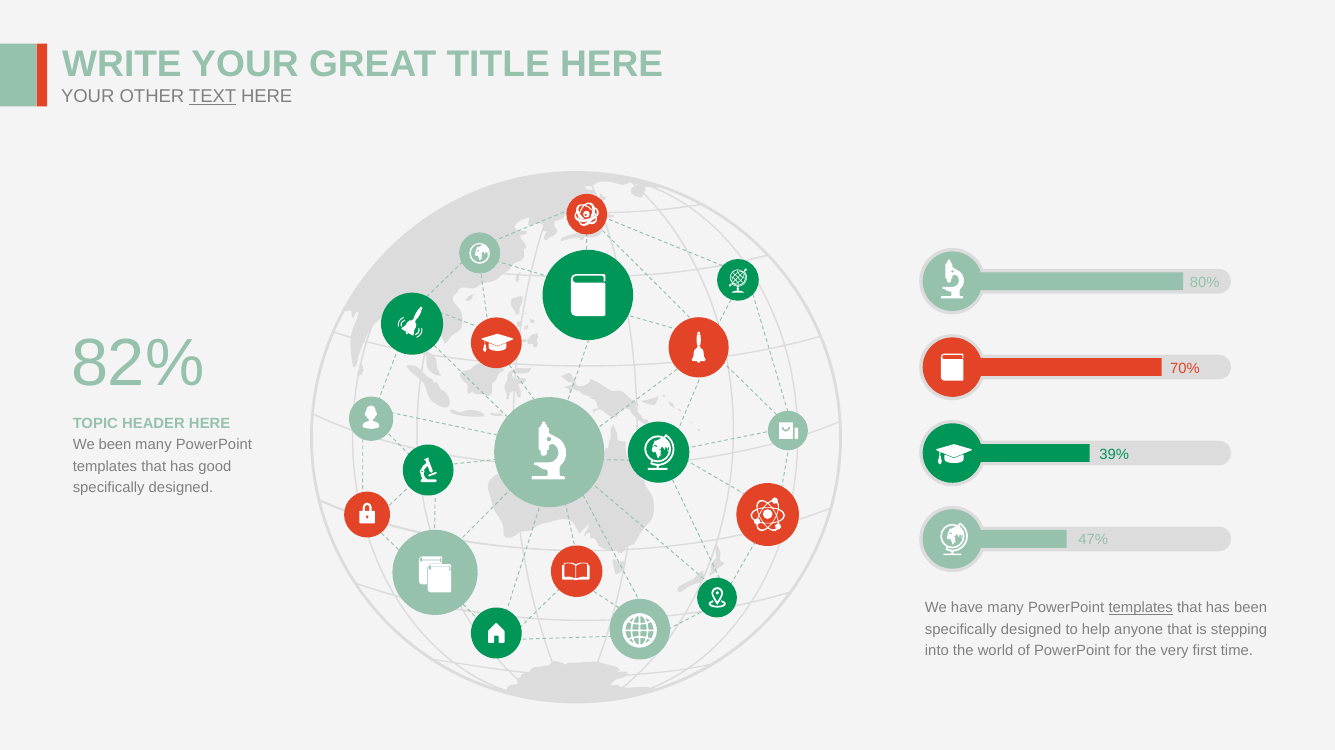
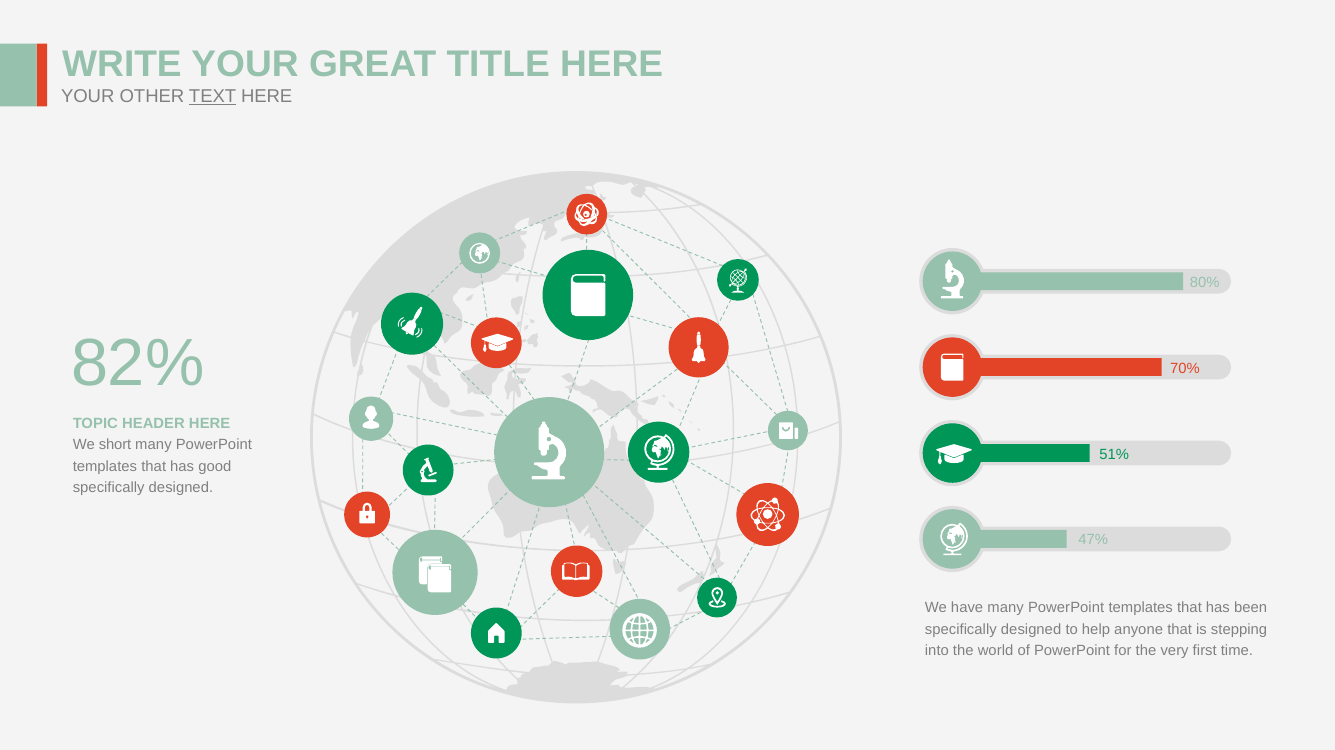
We been: been -> short
39%: 39% -> 51%
templates at (1141, 609) underline: present -> none
